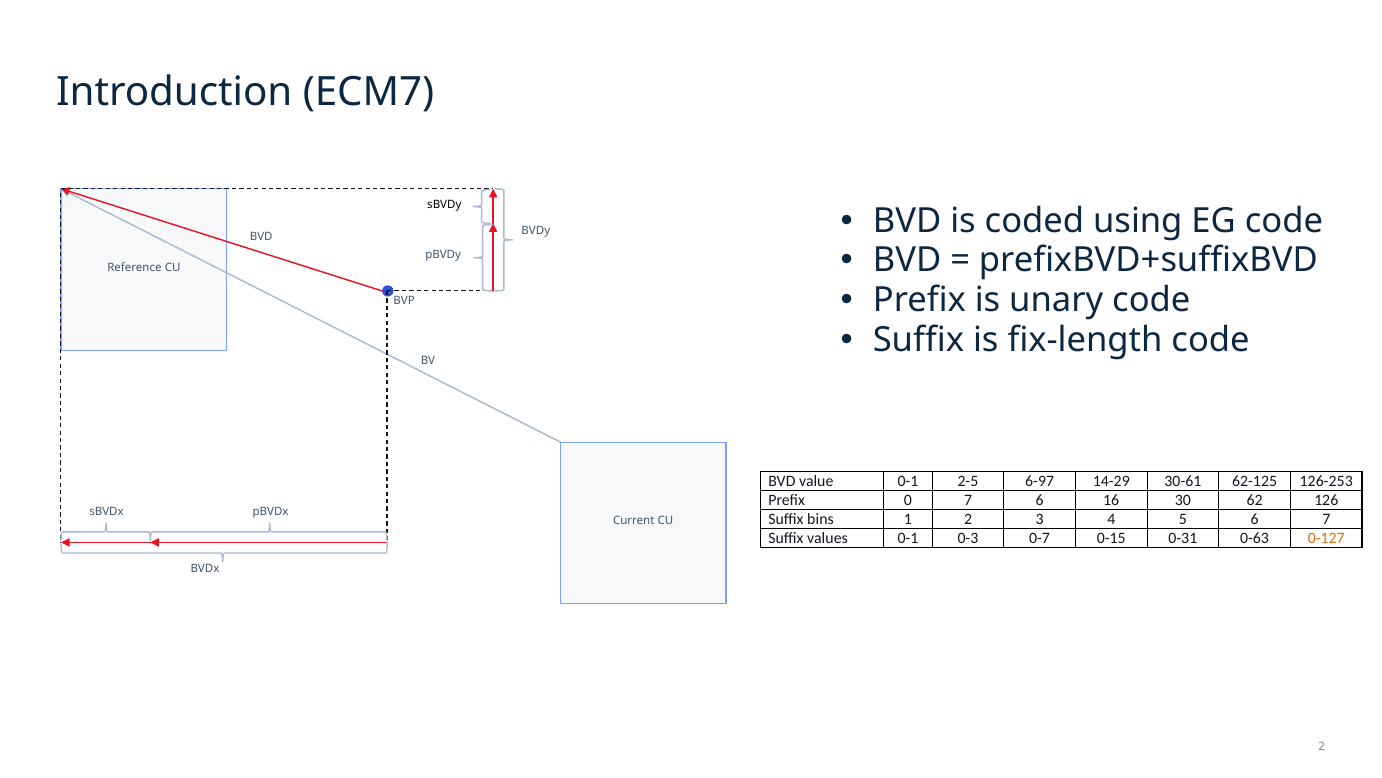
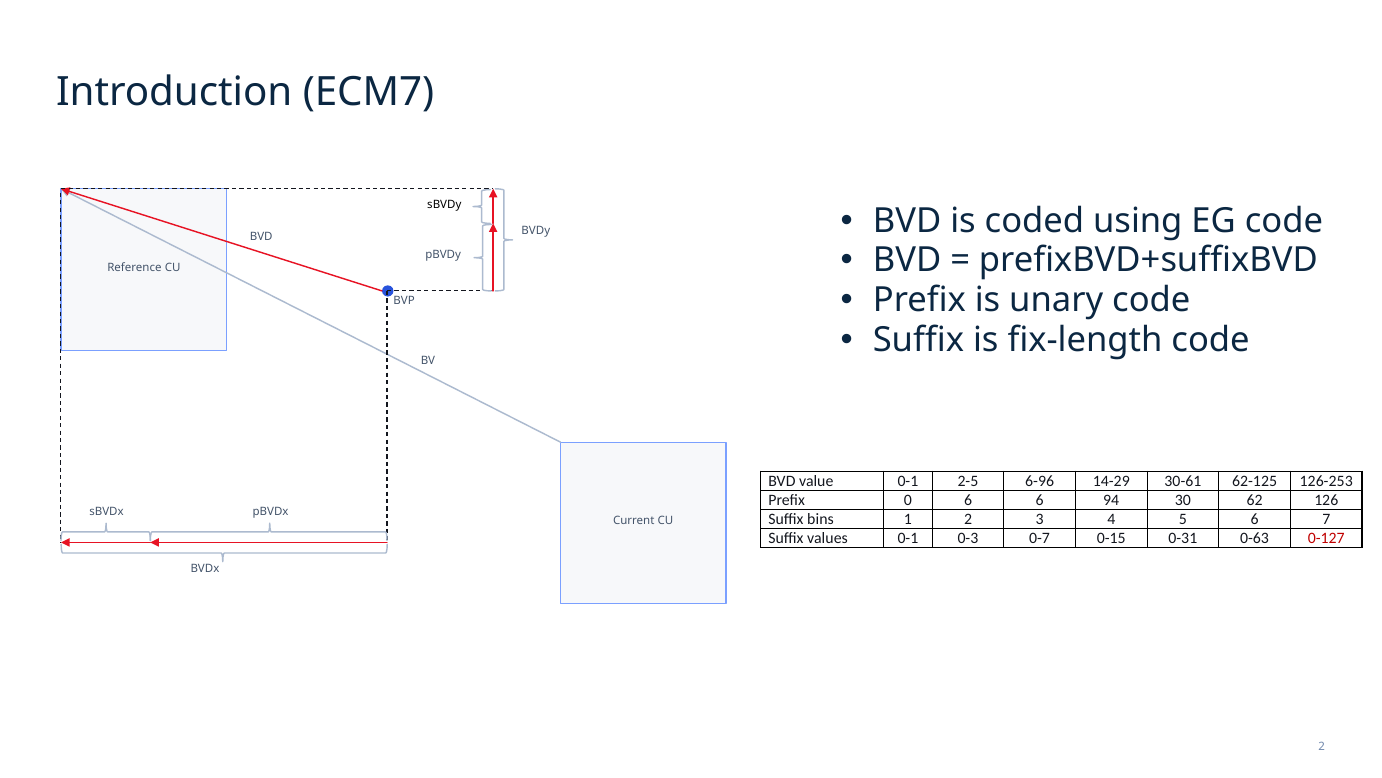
6-97: 6-97 -> 6-96
0 7: 7 -> 6
16: 16 -> 94
0-127 colour: orange -> red
